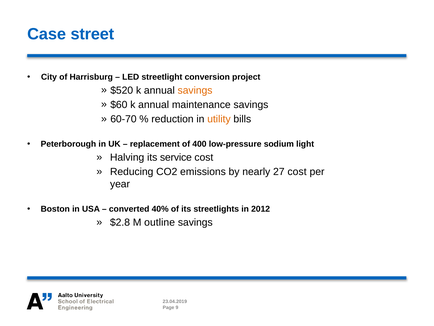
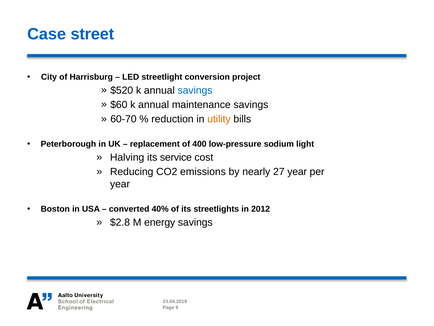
savings at (195, 90) colour: orange -> blue
27 cost: cost -> year
outline: outline -> energy
